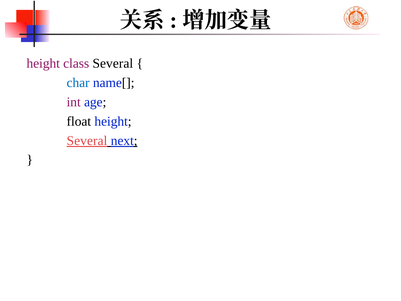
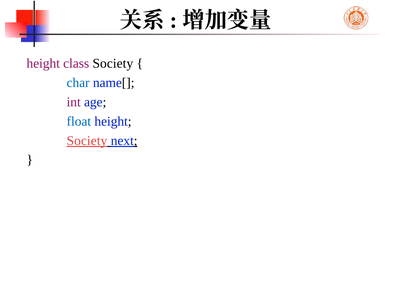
class Several: Several -> Society
float colour: black -> blue
Several at (87, 140): Several -> Society
